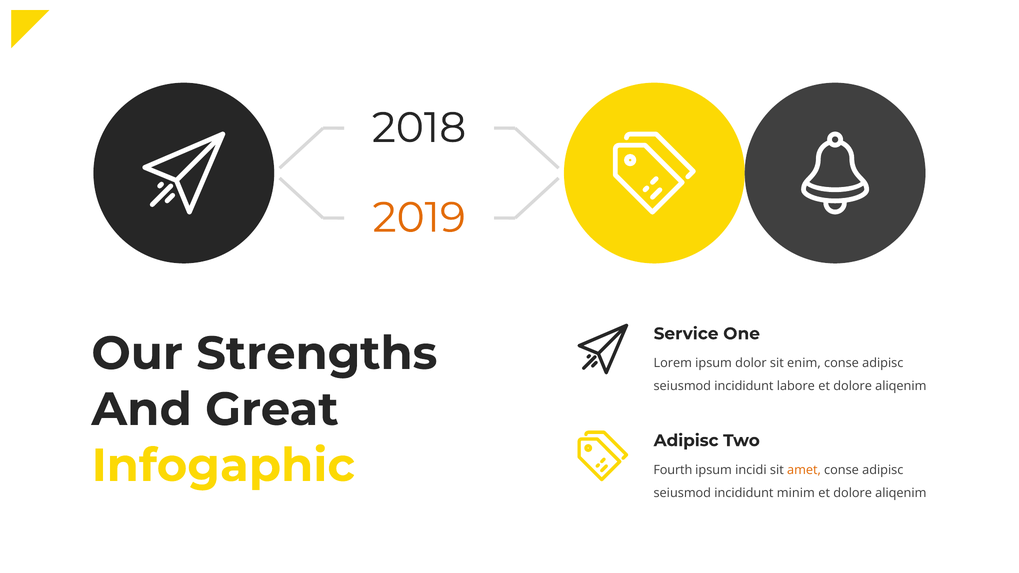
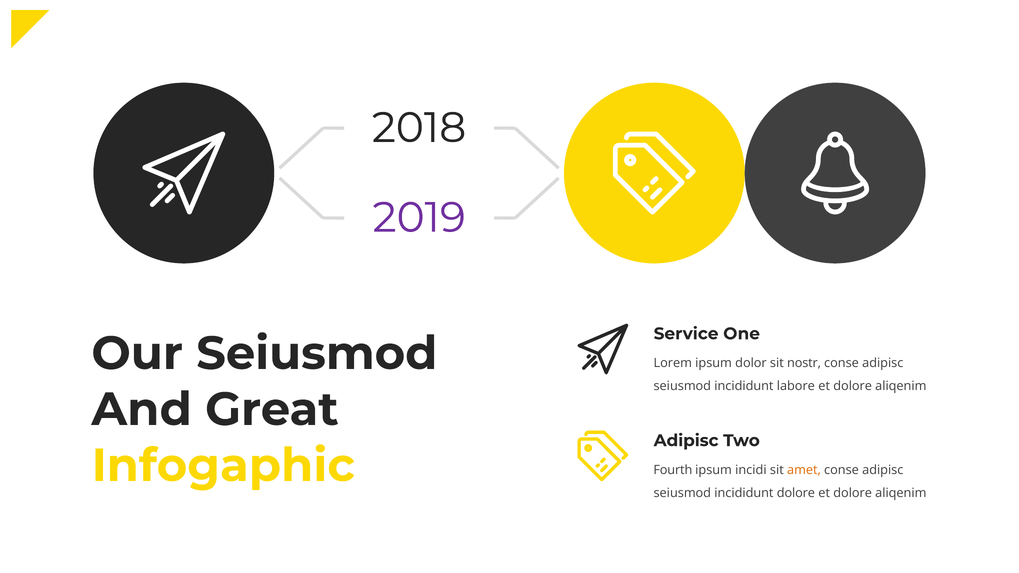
2019 colour: orange -> purple
Our Strengths: Strengths -> Seiusmod
enim: enim -> nostr
incididunt minim: minim -> dolore
